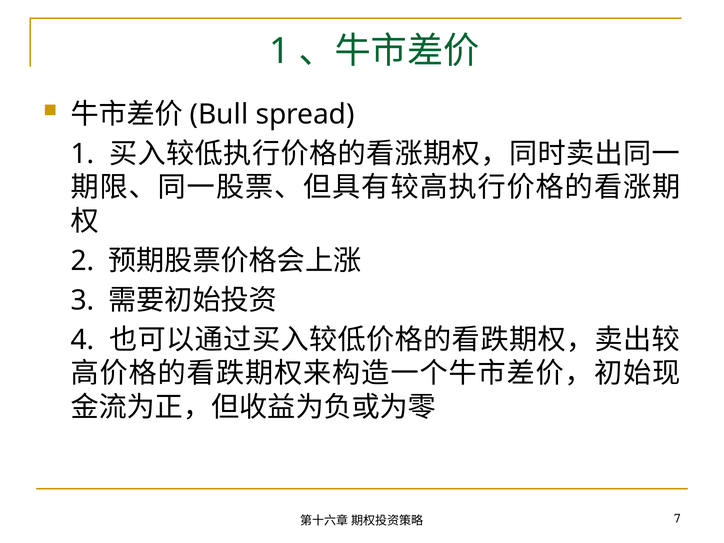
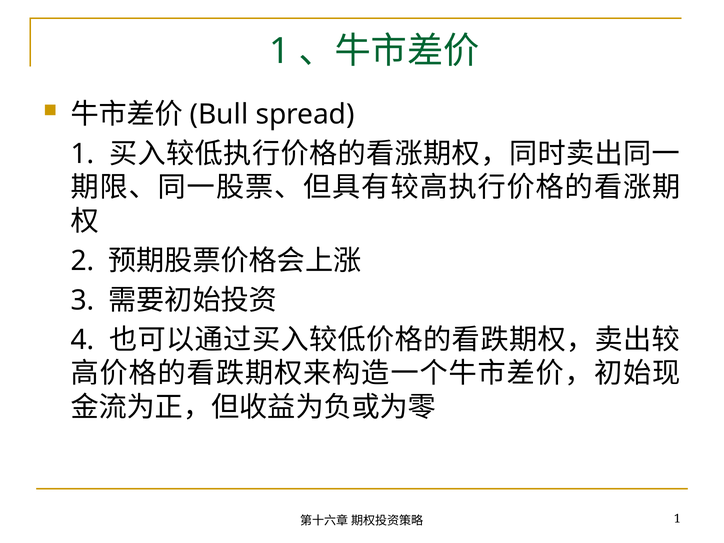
7 at (677, 519): 7 -> 1
